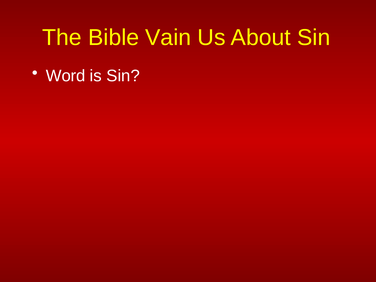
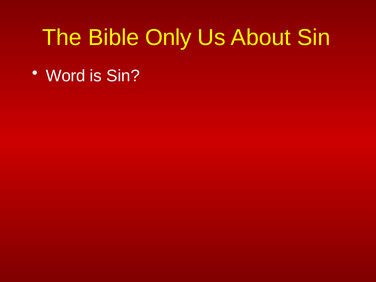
Vain: Vain -> Only
